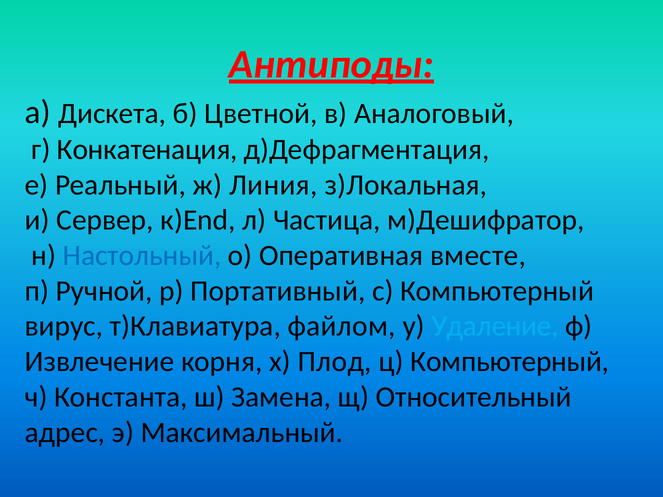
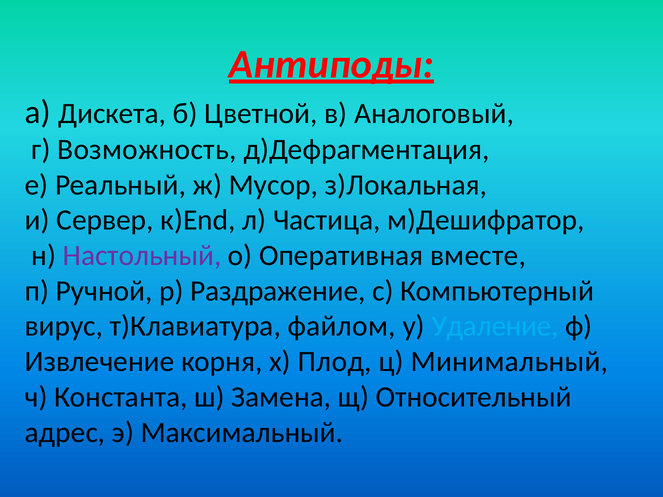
Конкатенация: Конкатенация -> Возможность
Линия: Линия -> Мусор
Настольный colour: blue -> purple
Портативный: Портативный -> Раздражение
ц Компьютерный: Компьютерный -> Минимальный
